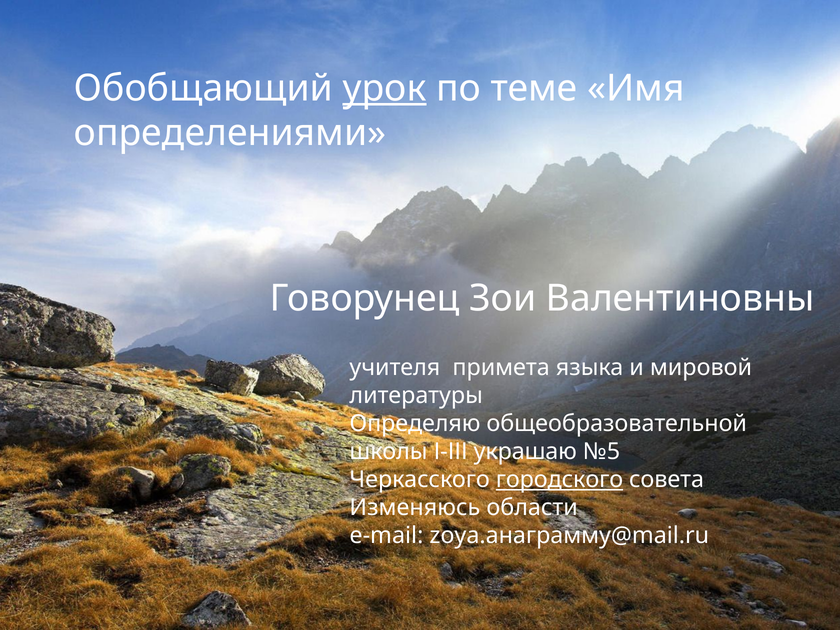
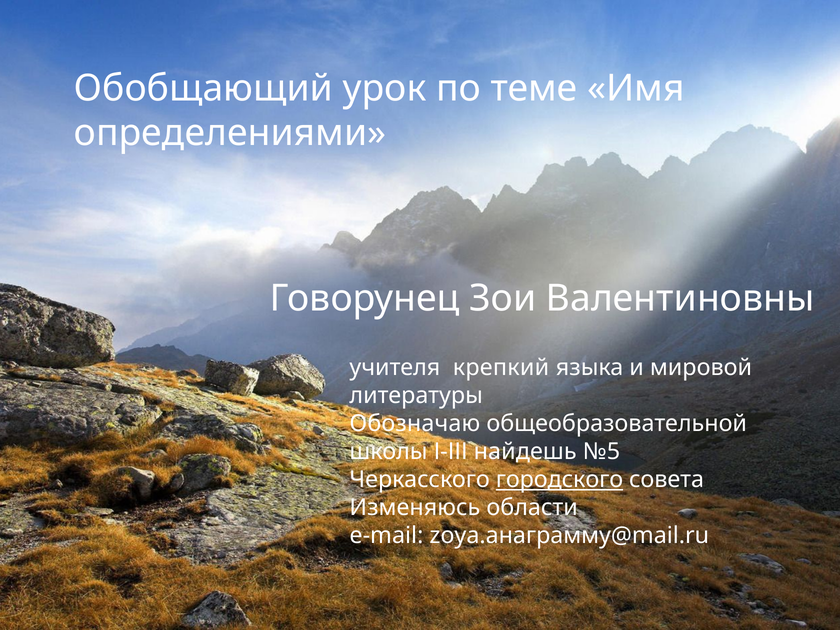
урок underline: present -> none
примета: примета -> крепкий
Определяю: Определяю -> Обозначаю
украшаю: украшаю -> найдешь
